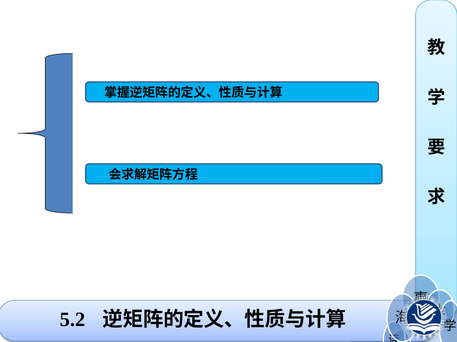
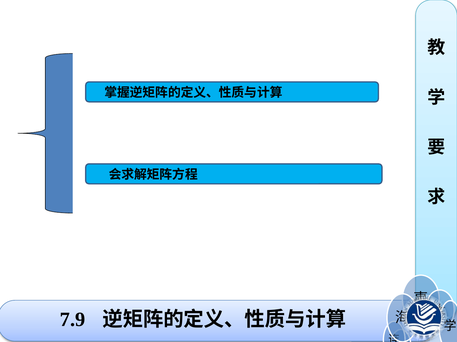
5.2: 5.2 -> 7.9
